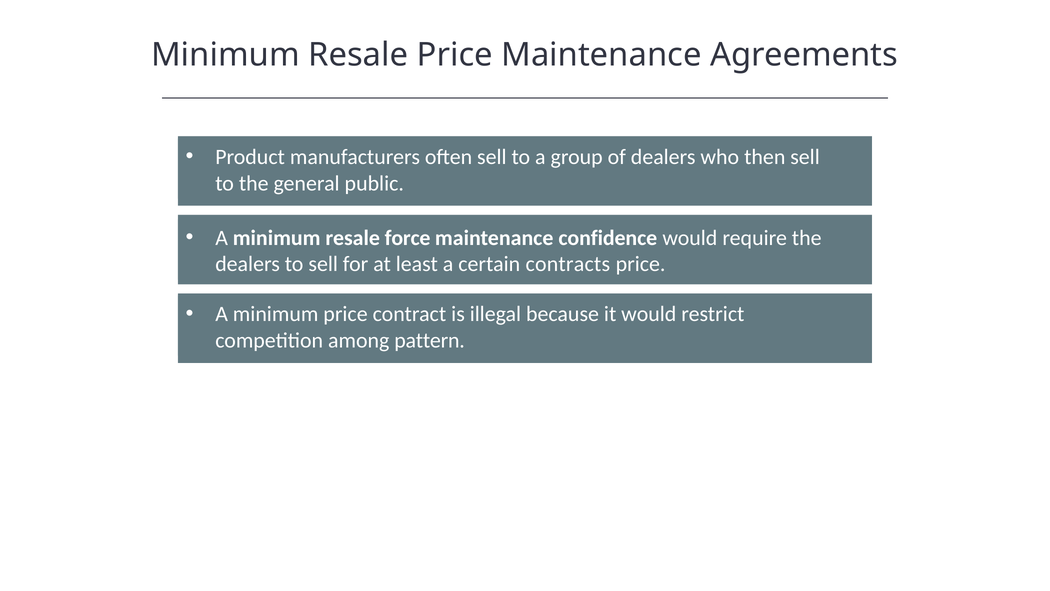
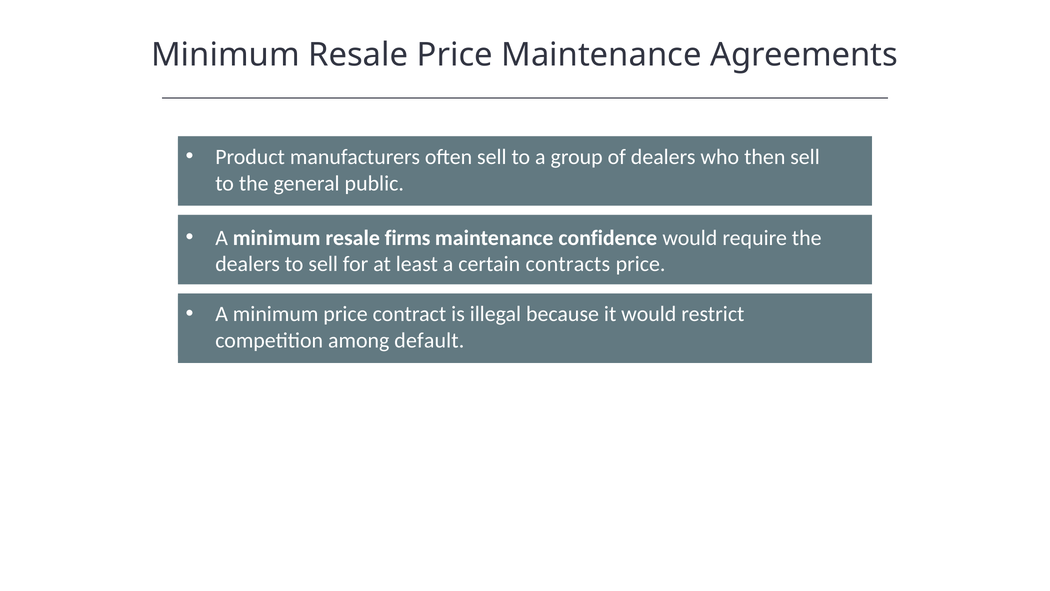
force: force -> firms
pattern: pattern -> default
